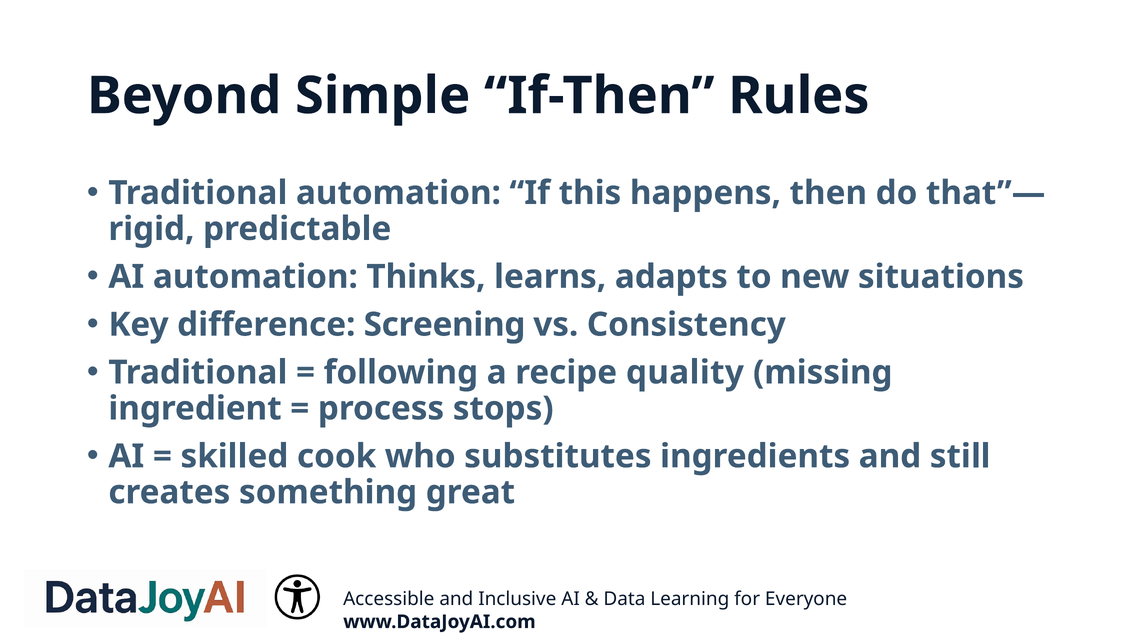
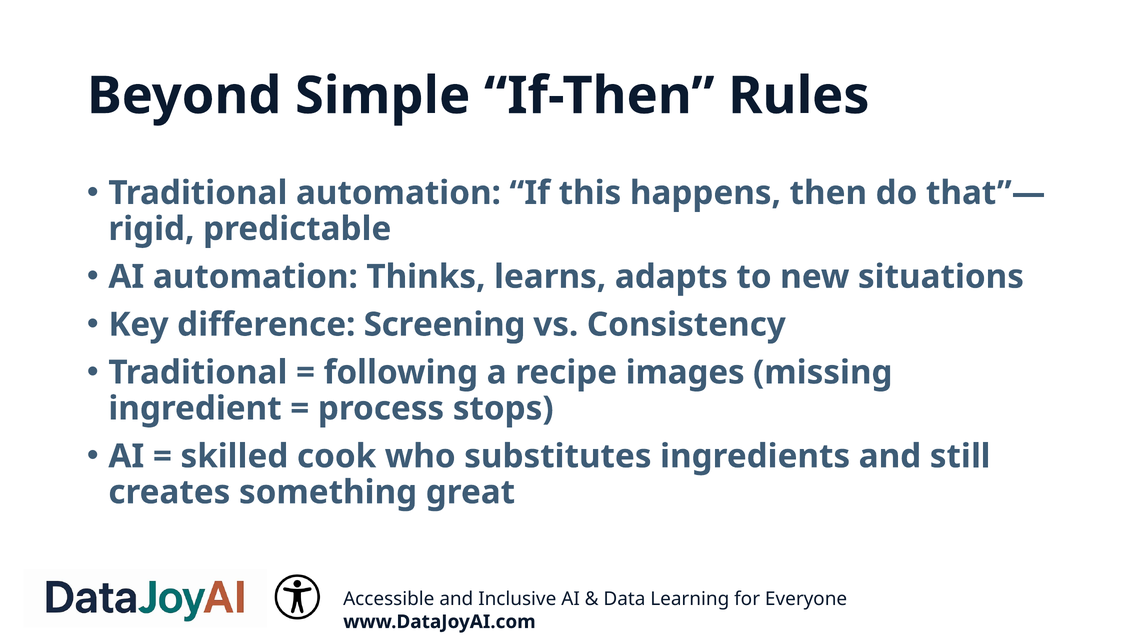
quality: quality -> images
